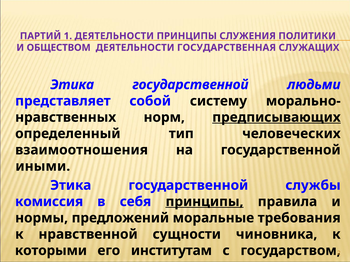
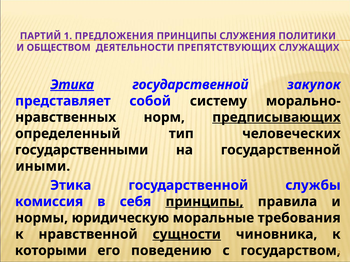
1 ДЕЯТЕЛЬНОСТИ: ДЕЯТЕЛЬНОСТИ -> ПРЕДЛОЖЕНИЯ
ГОСУДАРСТВЕННАЯ: ГОСУДАРСТВЕННАЯ -> ПРЕПЯТСТВУЮЩИХ
Этика at (72, 85) underline: none -> present
людьми: людьми -> закупок
взаимоотношения at (82, 150): взаимоотношения -> государственными
предложений: предложений -> юридическую
сущности underline: none -> present
институтам: институтам -> поведению
